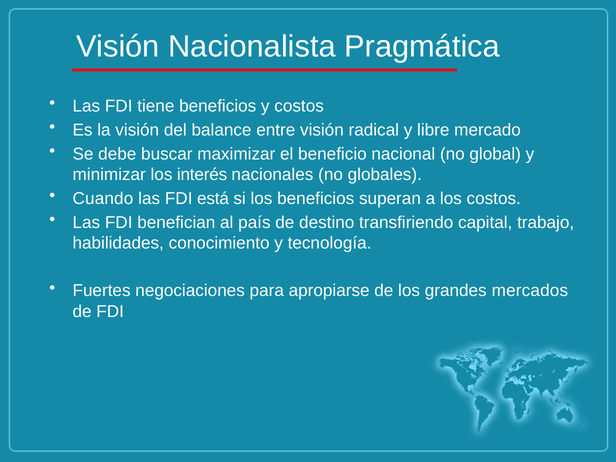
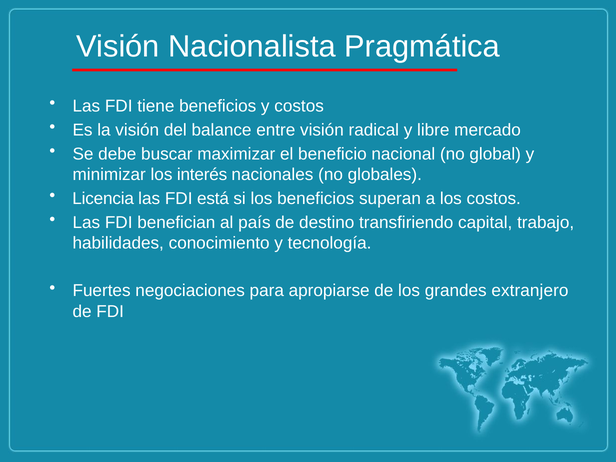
Cuando: Cuando -> Licencia
mercados: mercados -> extranjero
